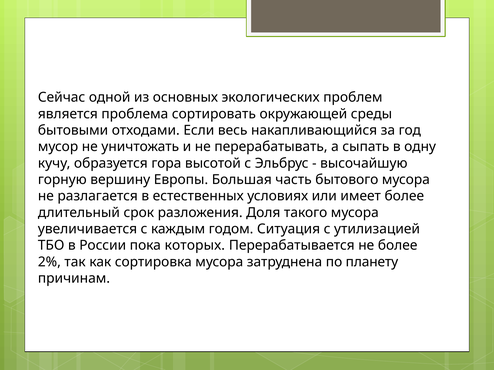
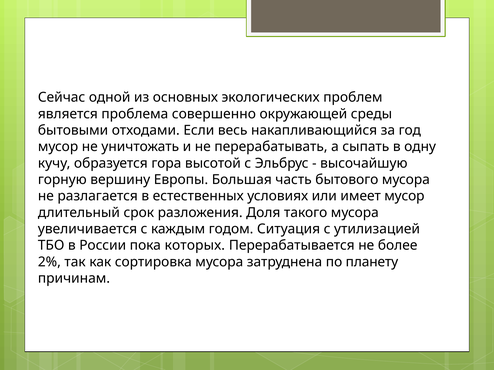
сортировать: сортировать -> совершенно
имеет более: более -> мусор
